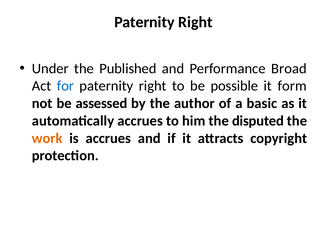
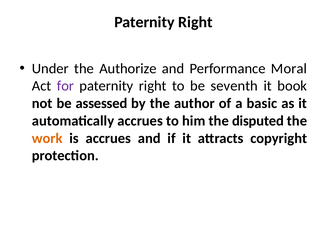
Published: Published -> Authorize
Broad: Broad -> Moral
for colour: blue -> purple
possible: possible -> seventh
form: form -> book
